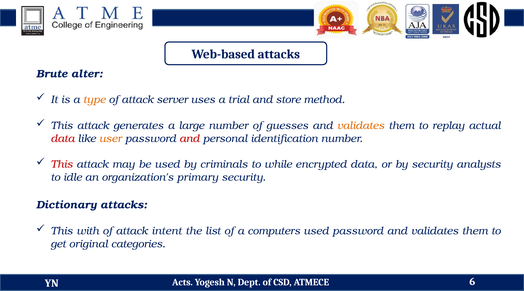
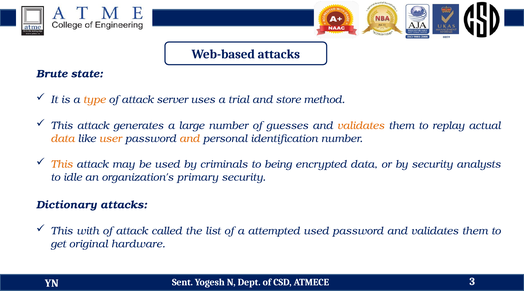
alter: alter -> state
data at (63, 139) colour: red -> orange
and at (189, 139) colour: red -> orange
This at (62, 164) colour: red -> orange
while: while -> being
intent: intent -> called
computers: computers -> attempted
categories: categories -> hardware
Acts: Acts -> Sent
6: 6 -> 3
